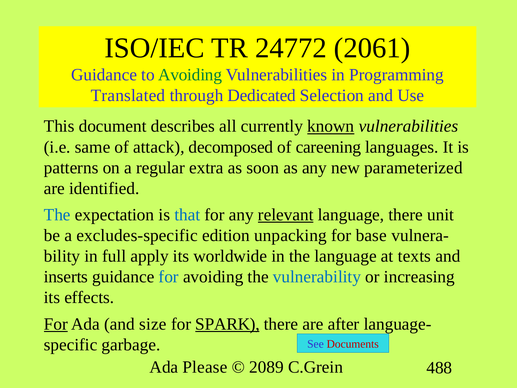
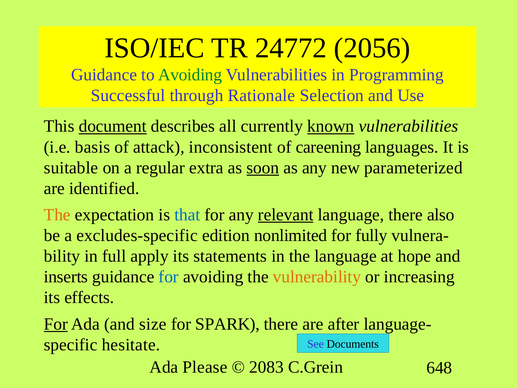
2061: 2061 -> 2056
Translated: Translated -> Successful
Dedicated: Dedicated -> Rationale
document underline: none -> present
same: same -> basis
decomposed: decomposed -> inconsistent
patterns: patterns -> suitable
soon underline: none -> present
The at (57, 215) colour: blue -> orange
unit: unit -> also
unpacking: unpacking -> nonlimited
base: base -> fully
worldwide: worldwide -> statements
texts: texts -> hope
vulnerability colour: blue -> orange
SPARK underline: present -> none
garbage: garbage -> hesitate
Documents colour: red -> black
2089: 2089 -> 2083
488: 488 -> 648
